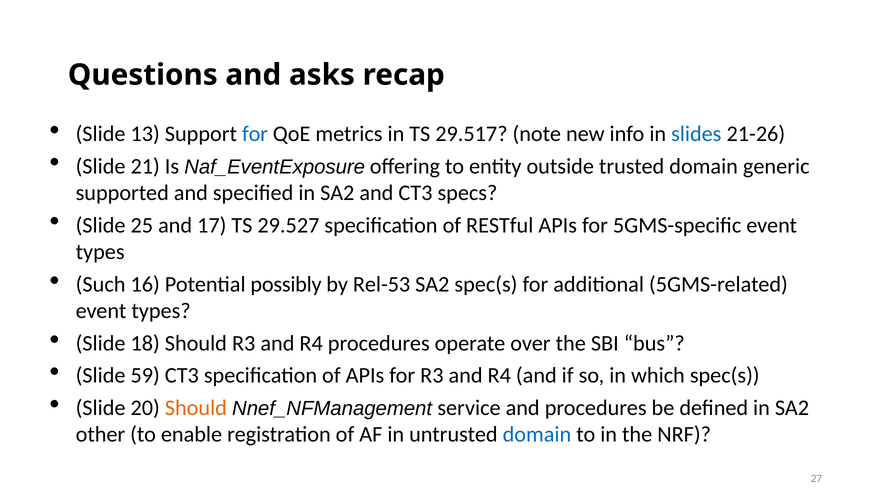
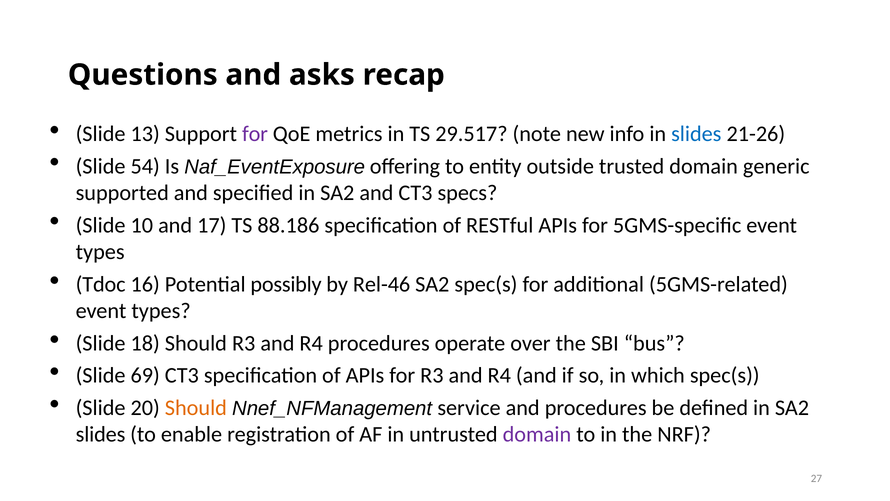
for at (255, 134) colour: blue -> purple
21: 21 -> 54
25: 25 -> 10
29.527: 29.527 -> 88.186
Such: Such -> Tdoc
Rel-53: Rel-53 -> Rel-46
59: 59 -> 69
other at (100, 434): other -> slides
domain at (537, 434) colour: blue -> purple
